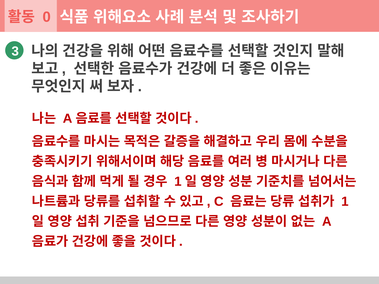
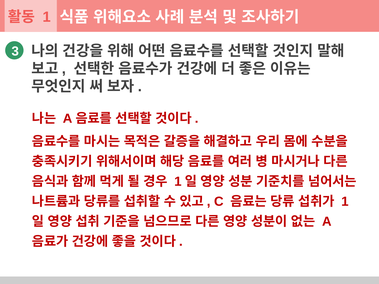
0 at (47, 17): 0 -> 1
